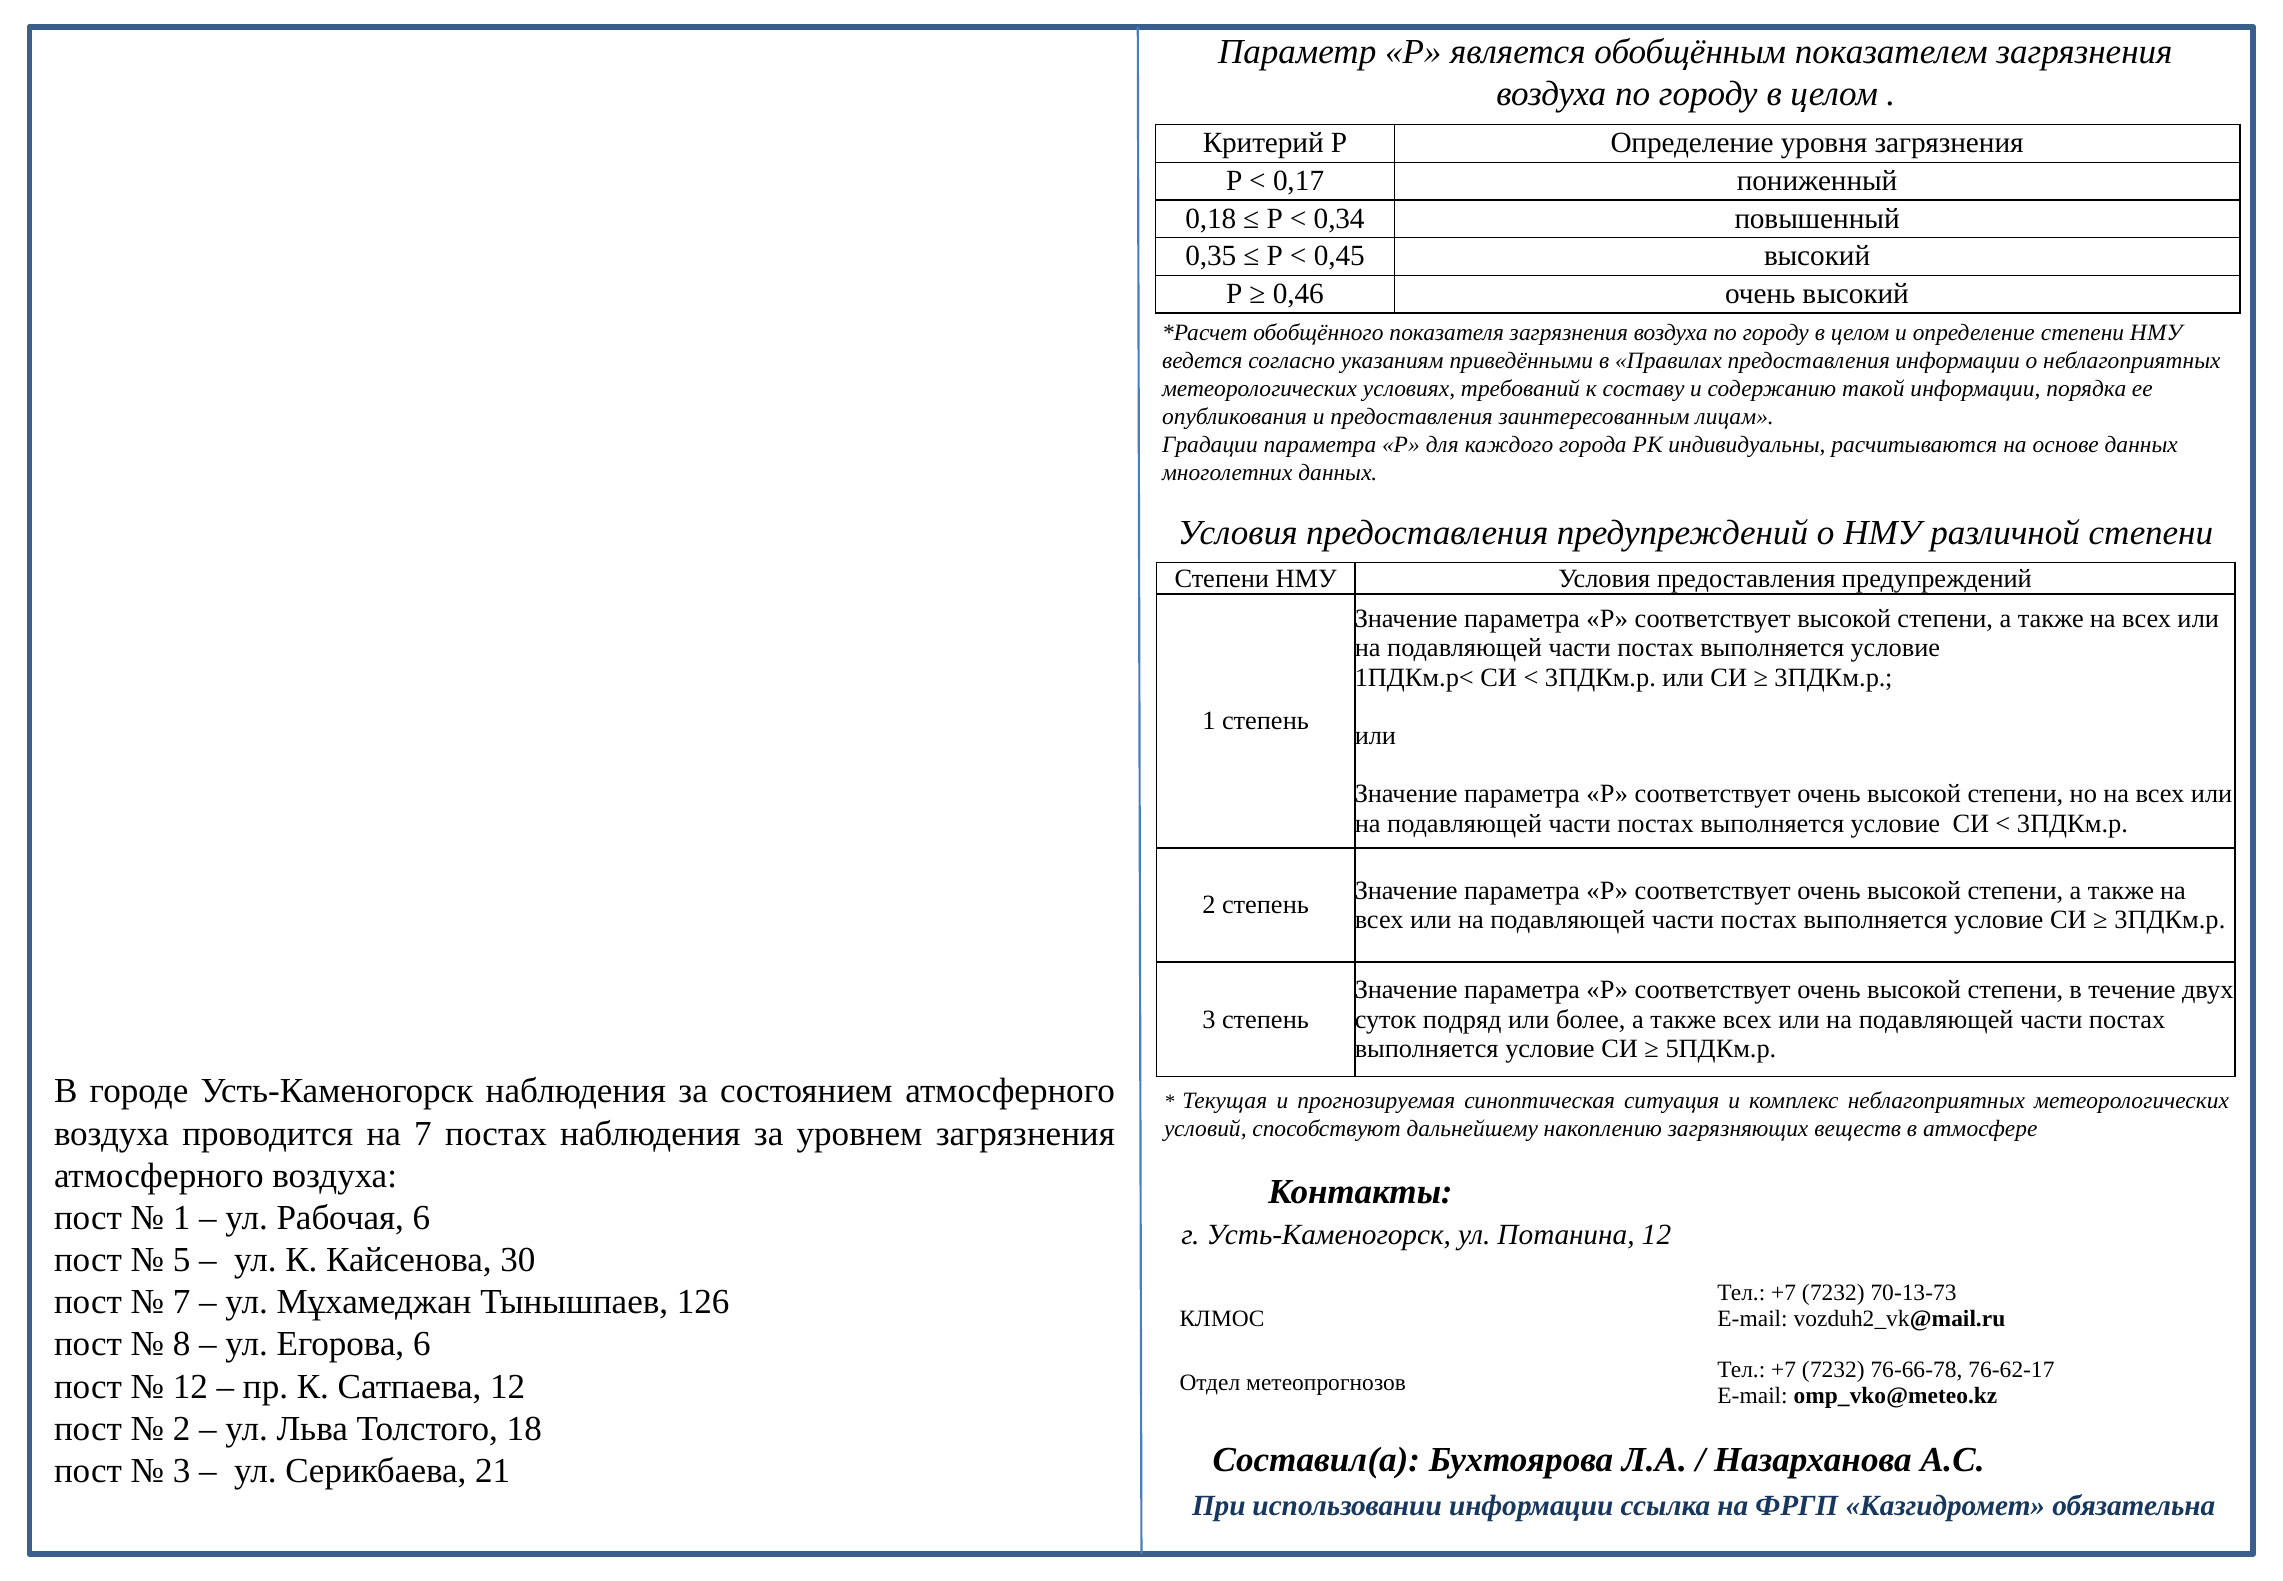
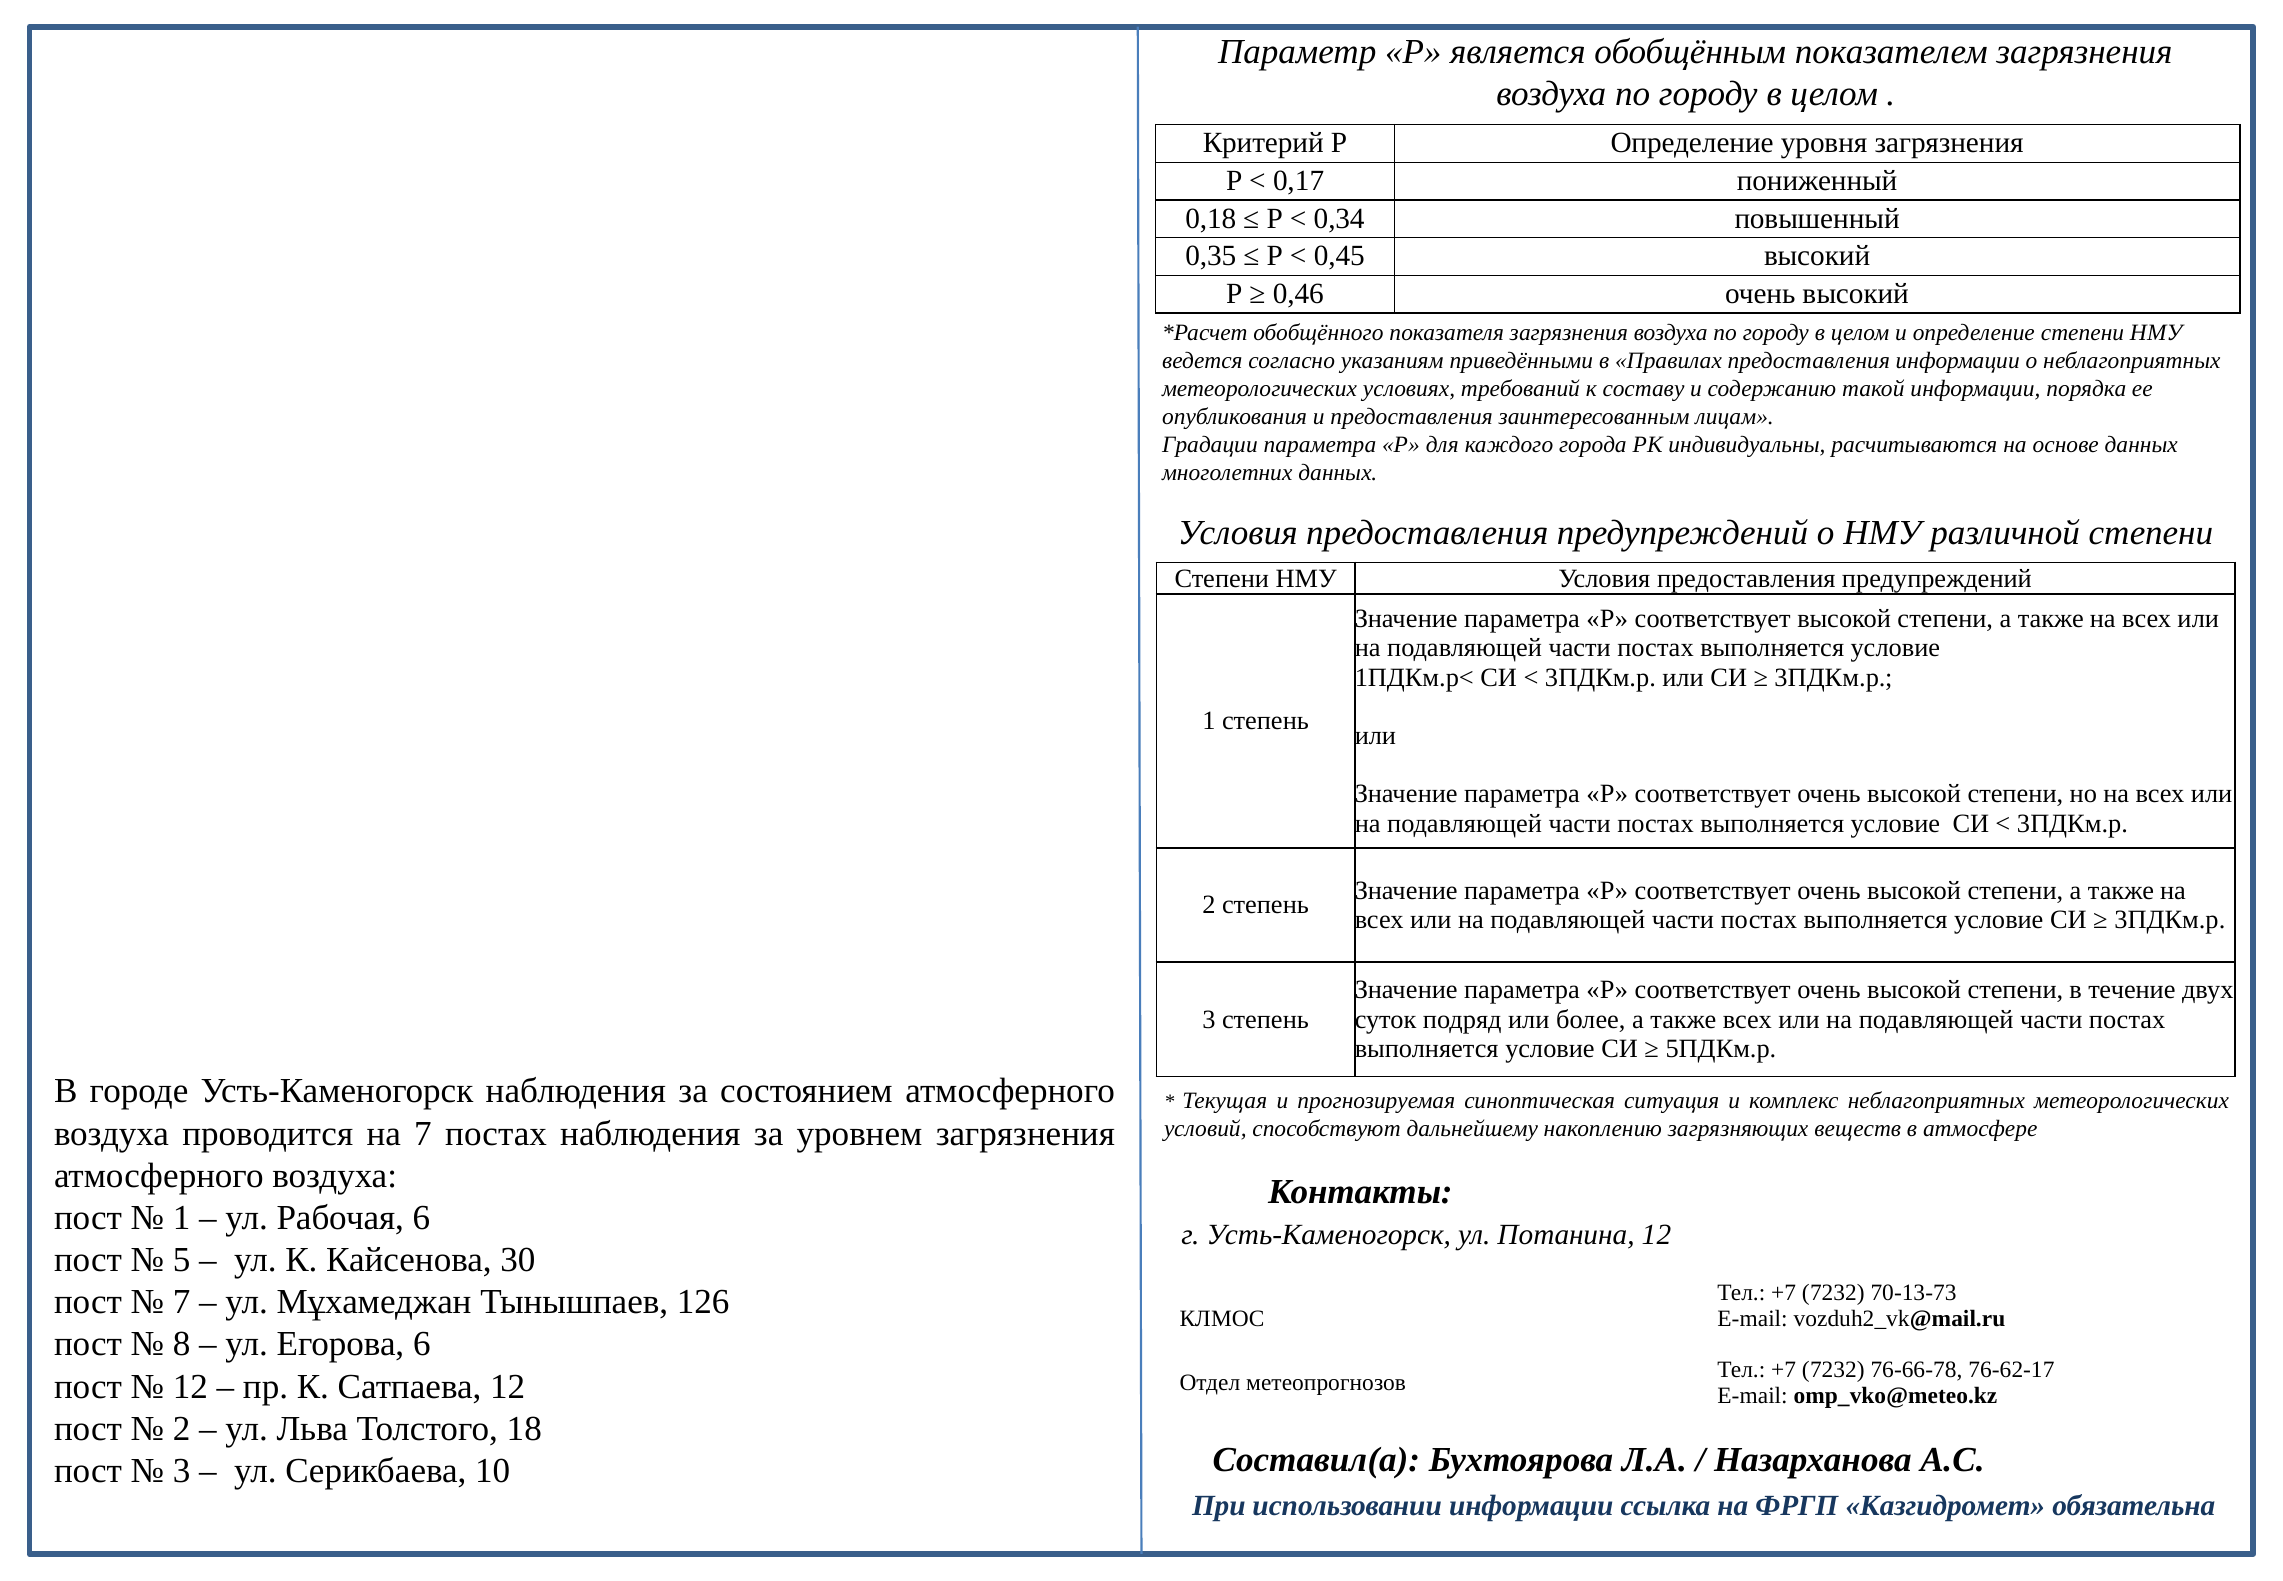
21: 21 -> 10
